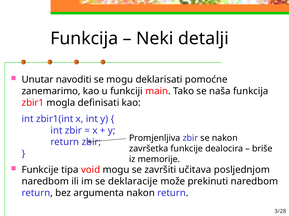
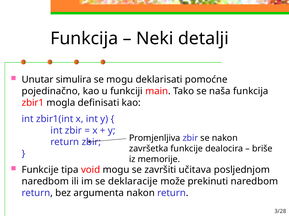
navoditi: navoditi -> simulira
zanemarimo: zanemarimo -> pojedinačno
